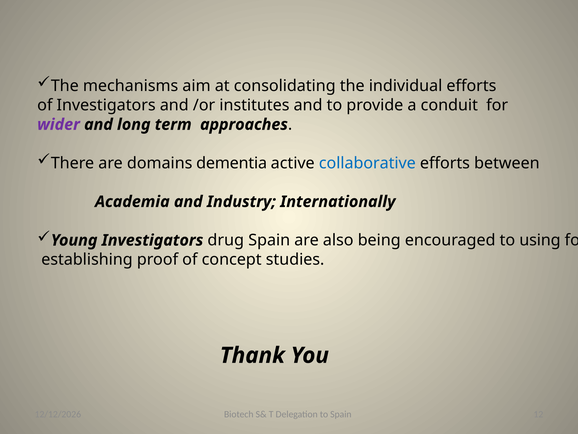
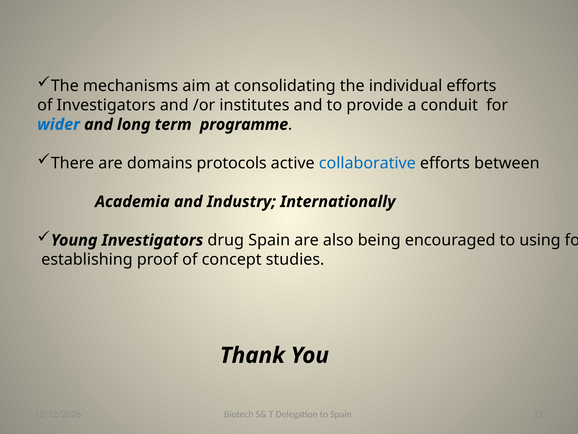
wider colour: purple -> blue
approaches: approaches -> programme
dementia: dementia -> protocols
